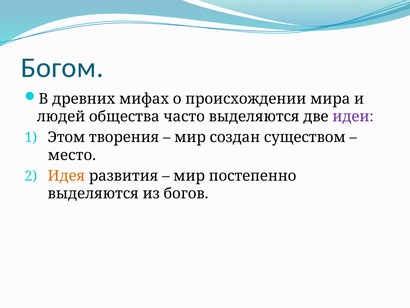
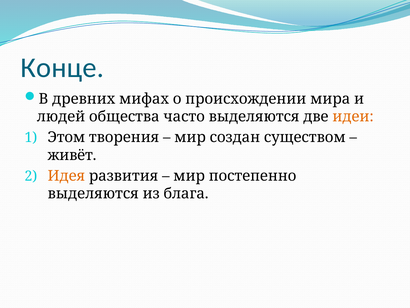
Богом: Богом -> Конце
идеи colour: purple -> orange
место: место -> живёт
богов: богов -> блага
